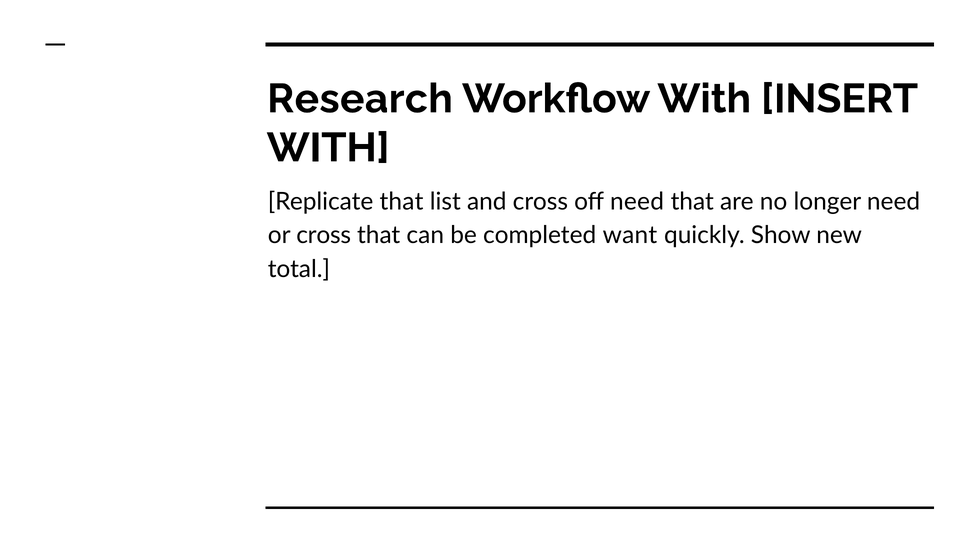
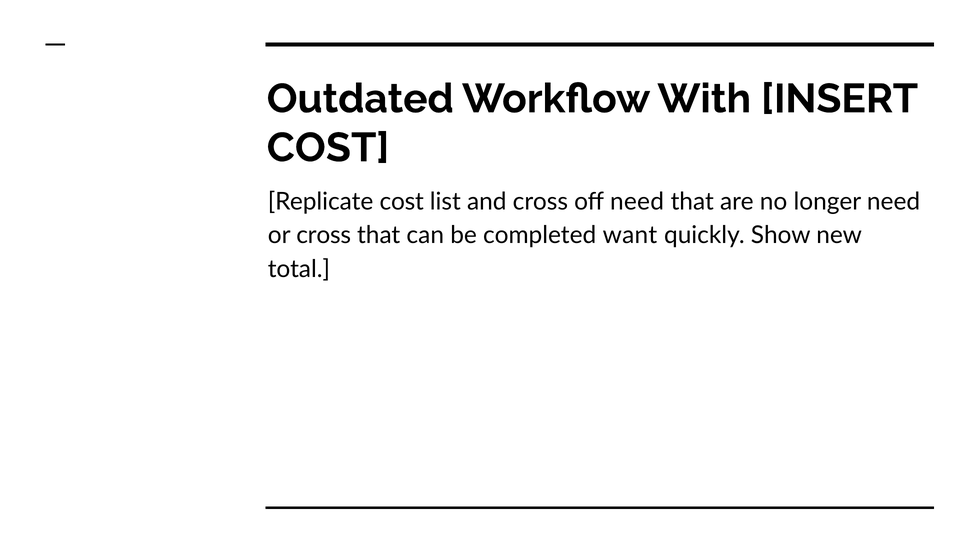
Research: Research -> Outdated
WITH at (328, 148): WITH -> COST
Replicate that: that -> cost
